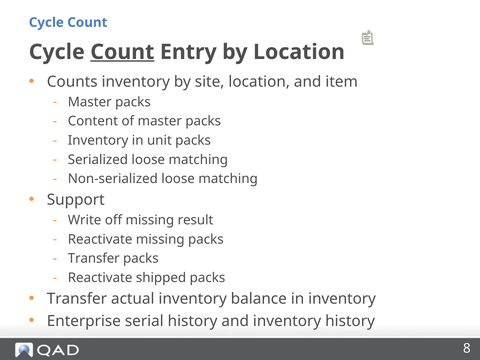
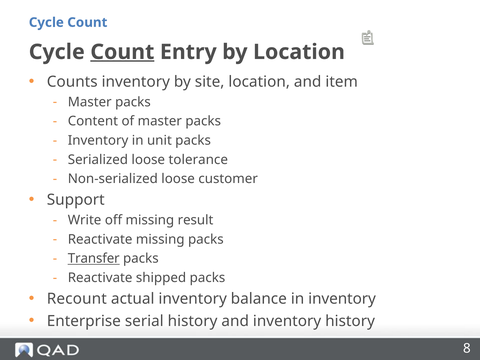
Serialized loose matching: matching -> tolerance
Non-serialized loose matching: matching -> customer
Transfer at (94, 259) underline: none -> present
Transfer at (77, 299): Transfer -> Recount
